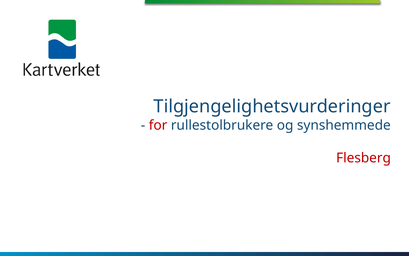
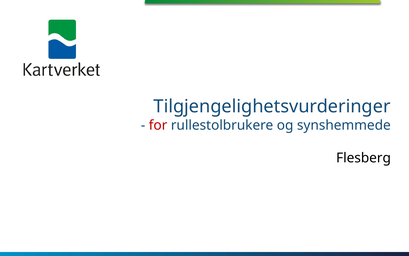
Flesberg colour: red -> black
